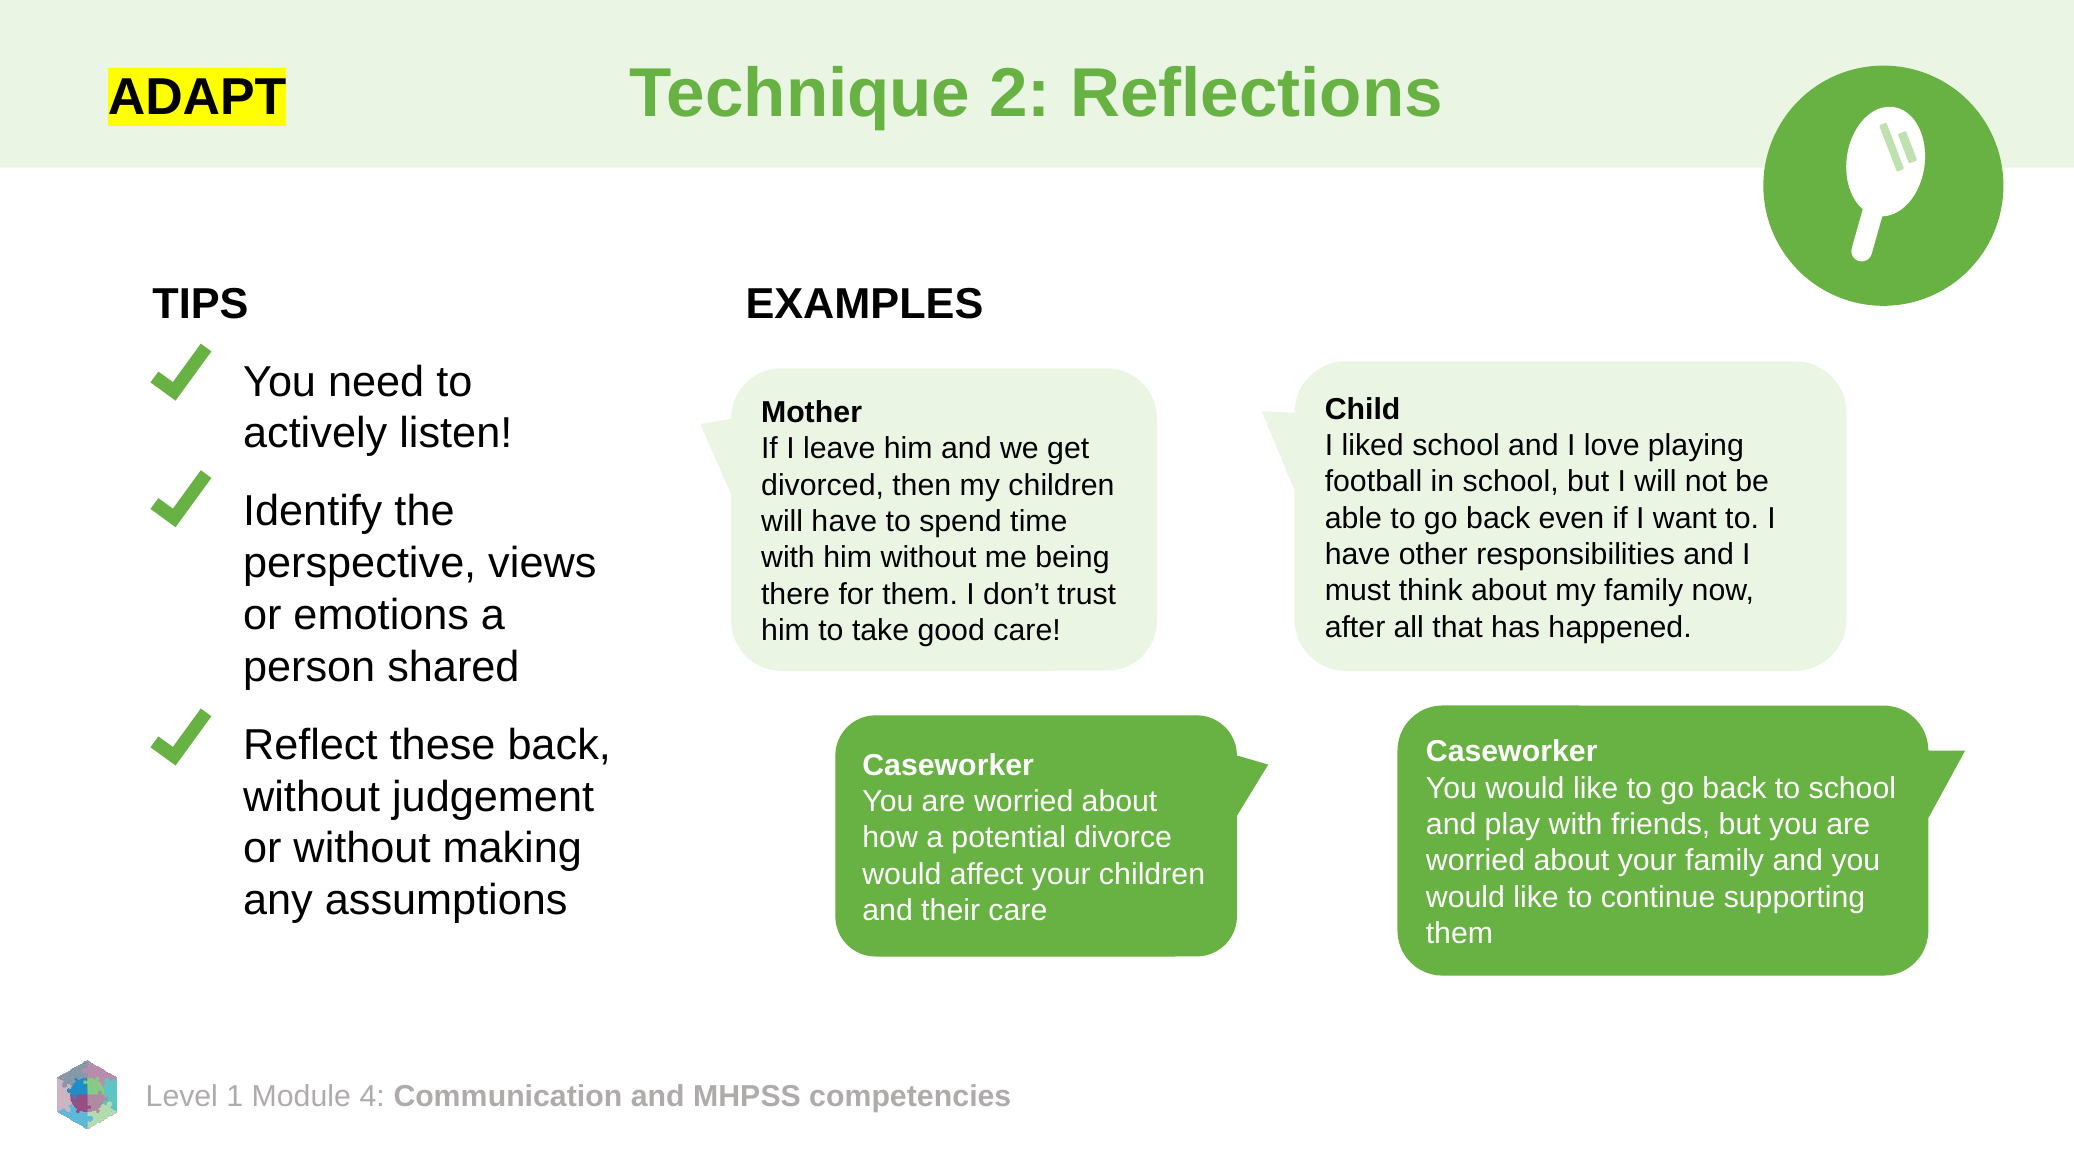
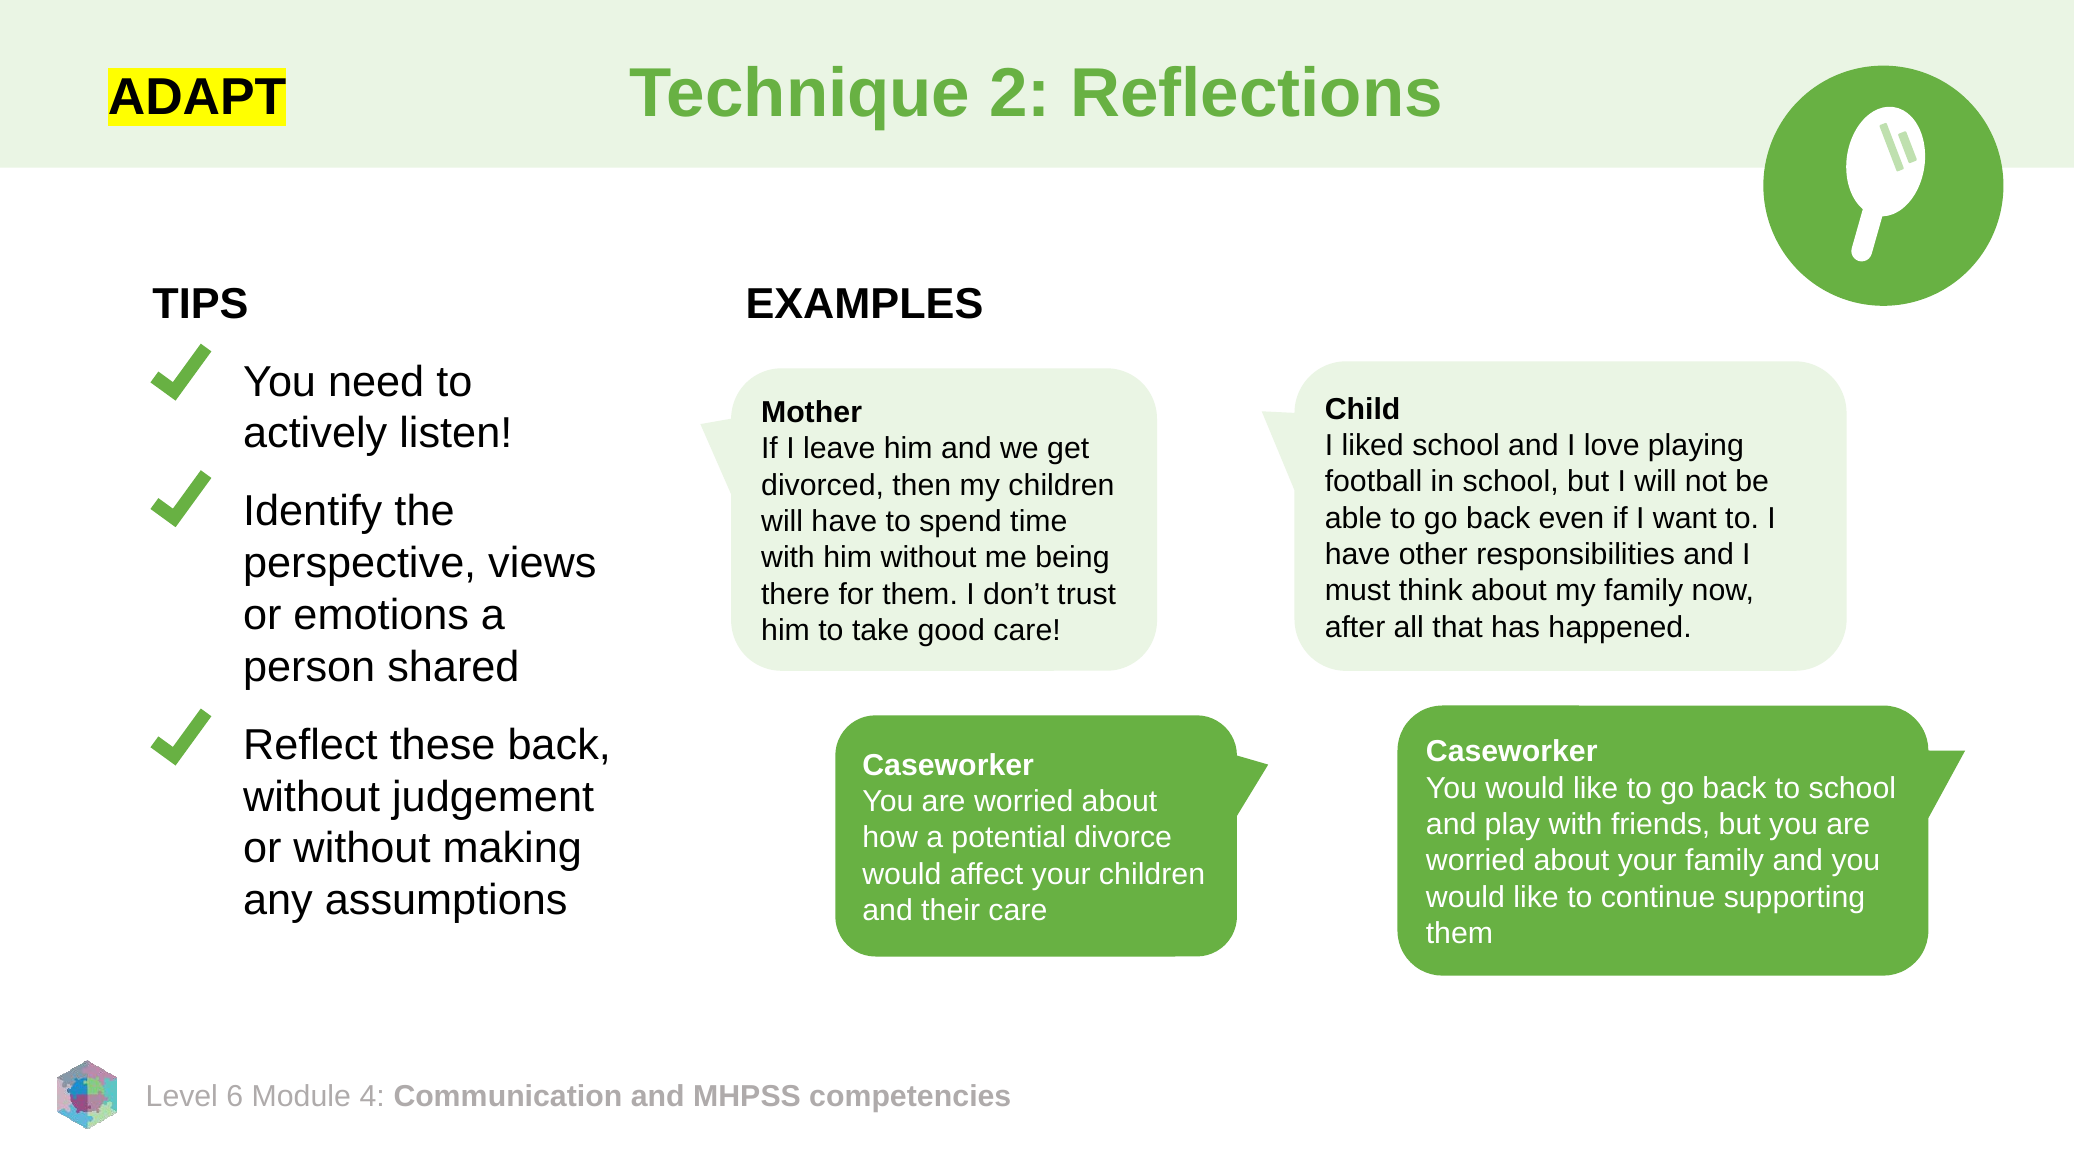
1: 1 -> 6
